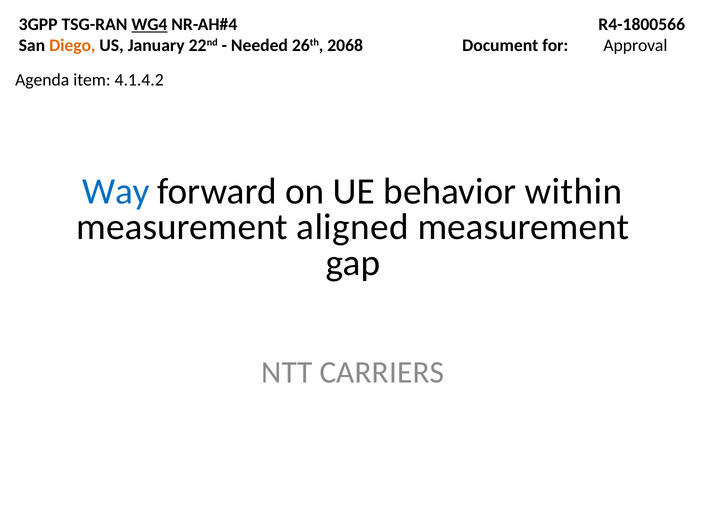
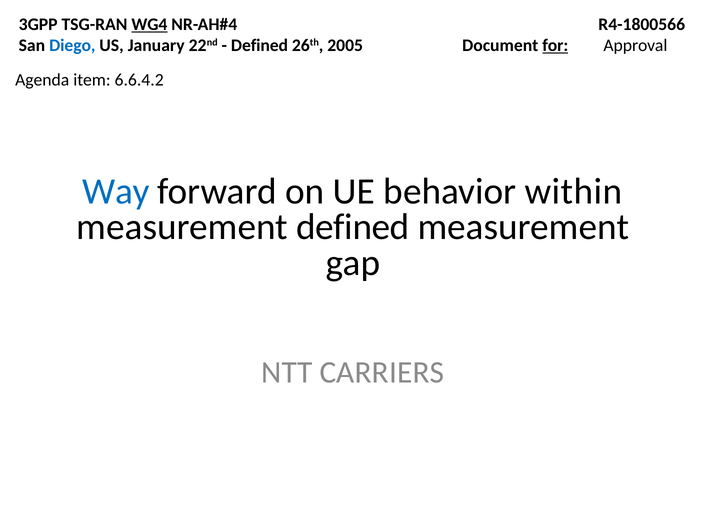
Diego colour: orange -> blue
Needed at (259, 45): Needed -> Defined
2068: 2068 -> 2005
for underline: none -> present
4.1.4.2: 4.1.4.2 -> 6.6.4.2
measurement aligned: aligned -> defined
